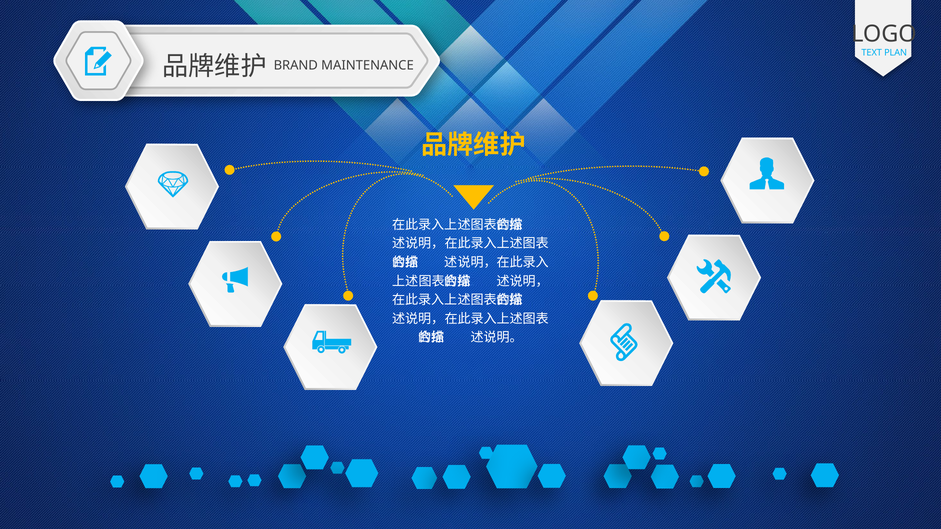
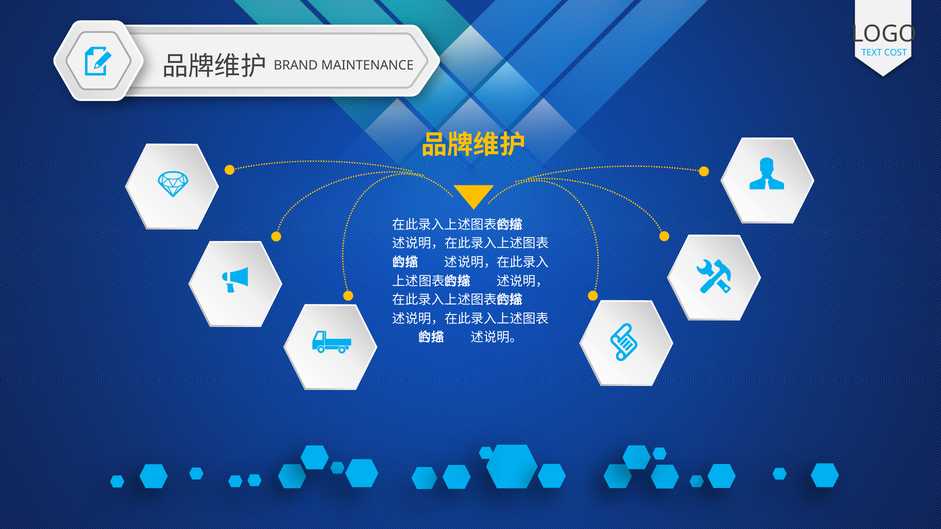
PLAN: PLAN -> COST
